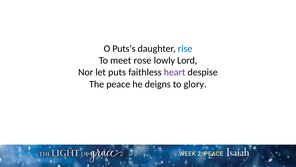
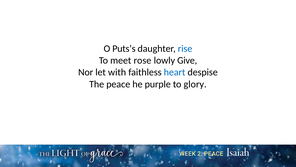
Lord: Lord -> Give
puts: puts -> with
heart colour: purple -> blue
deigns: deigns -> purple
